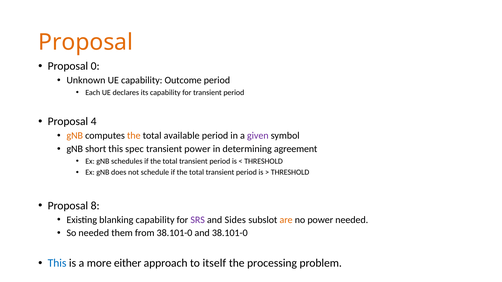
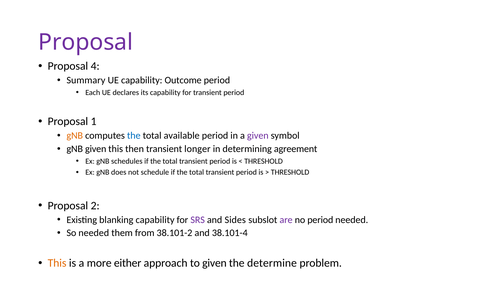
Proposal at (86, 42) colour: orange -> purple
0: 0 -> 4
Unknown: Unknown -> Summary
4: 4 -> 1
the at (134, 136) colour: orange -> blue
gNB short: short -> given
spec: spec -> then
transient power: power -> longer
8: 8 -> 2
are colour: orange -> purple
no power: power -> period
from 38.101-0: 38.101-0 -> 38.101-2
and 38.101-0: 38.101-0 -> 38.101-4
This at (57, 263) colour: blue -> orange
to itself: itself -> given
processing: processing -> determine
